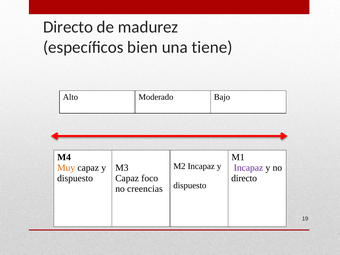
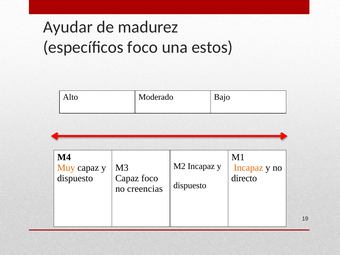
Directo at (68, 27): Directo -> Ayudar
específicos bien: bien -> foco
tiene: tiene -> estos
Incapaz at (248, 168) colour: purple -> orange
